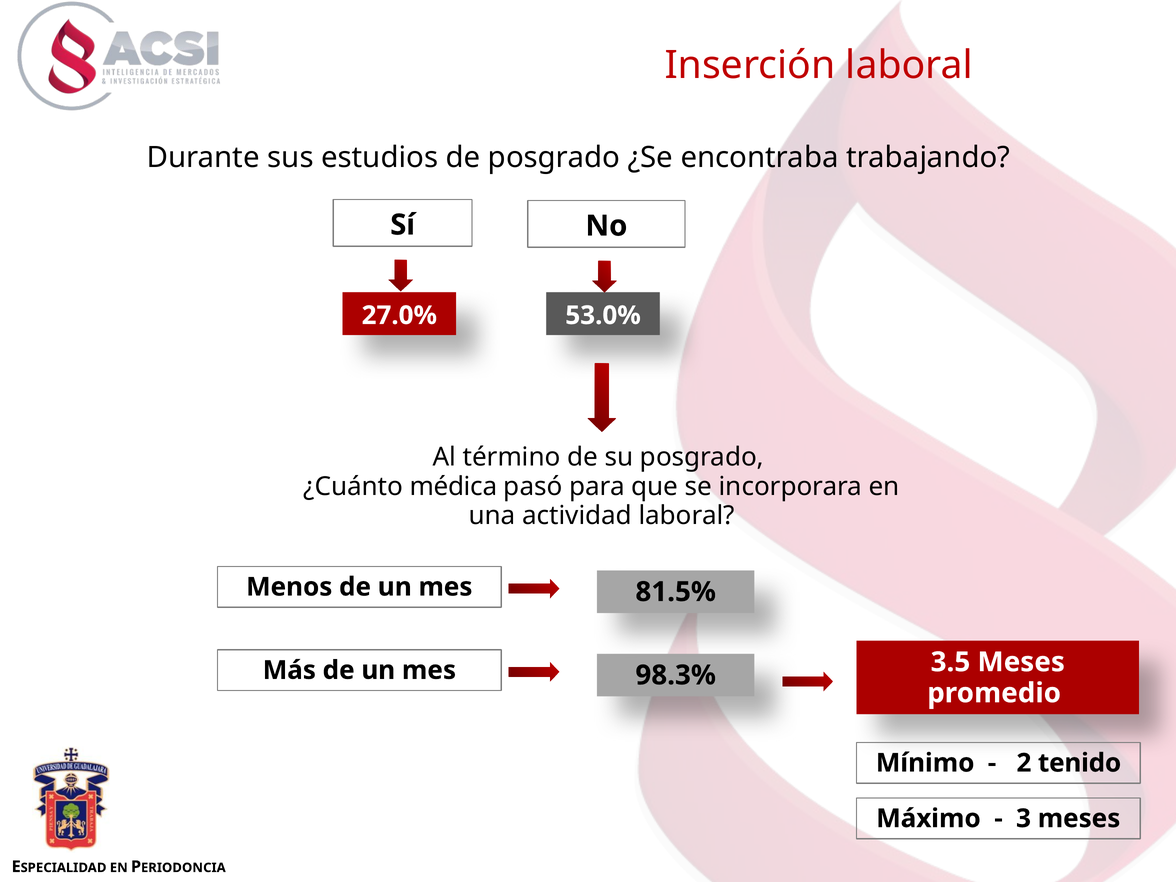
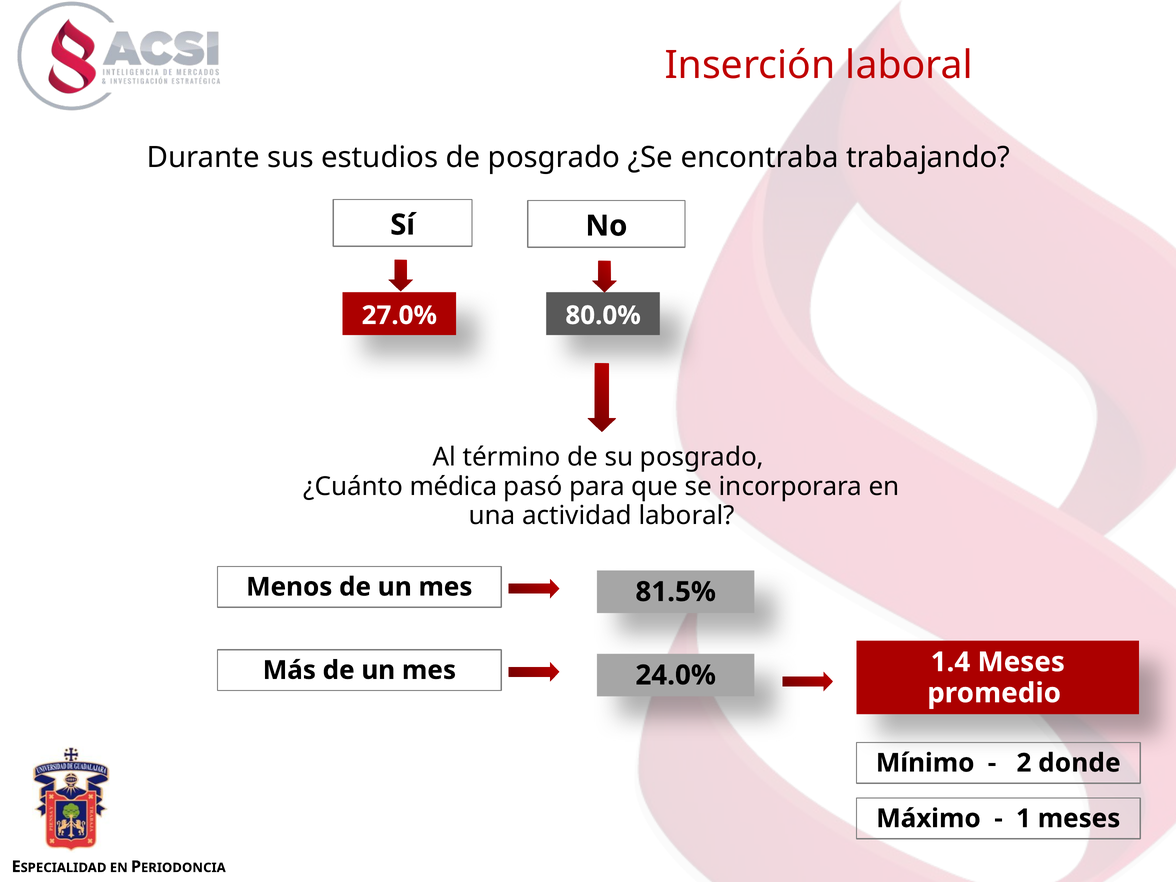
53.0%: 53.0% -> 80.0%
3.5: 3.5 -> 1.4
98.3%: 98.3% -> 24.0%
tenido: tenido -> donde
3: 3 -> 1
